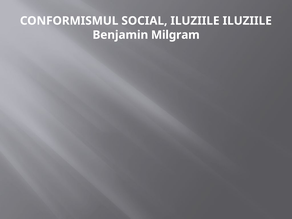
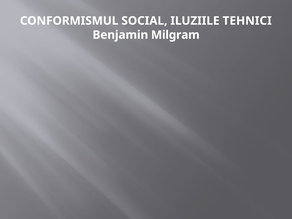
ILUZIILE ILUZIILE: ILUZIILE -> TEHNICI
